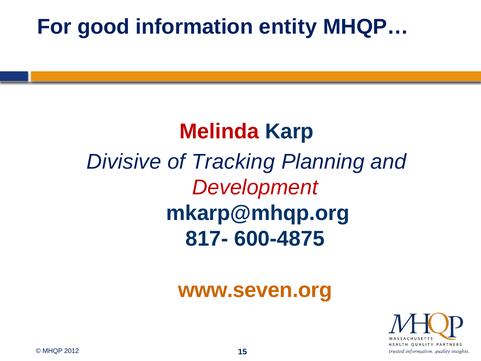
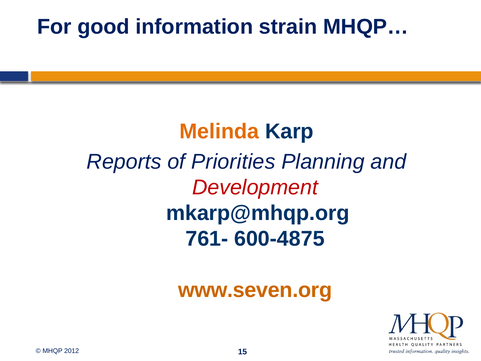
entity: entity -> strain
Melinda colour: red -> orange
Divisive: Divisive -> Reports
Tracking: Tracking -> Priorities
817-: 817- -> 761-
